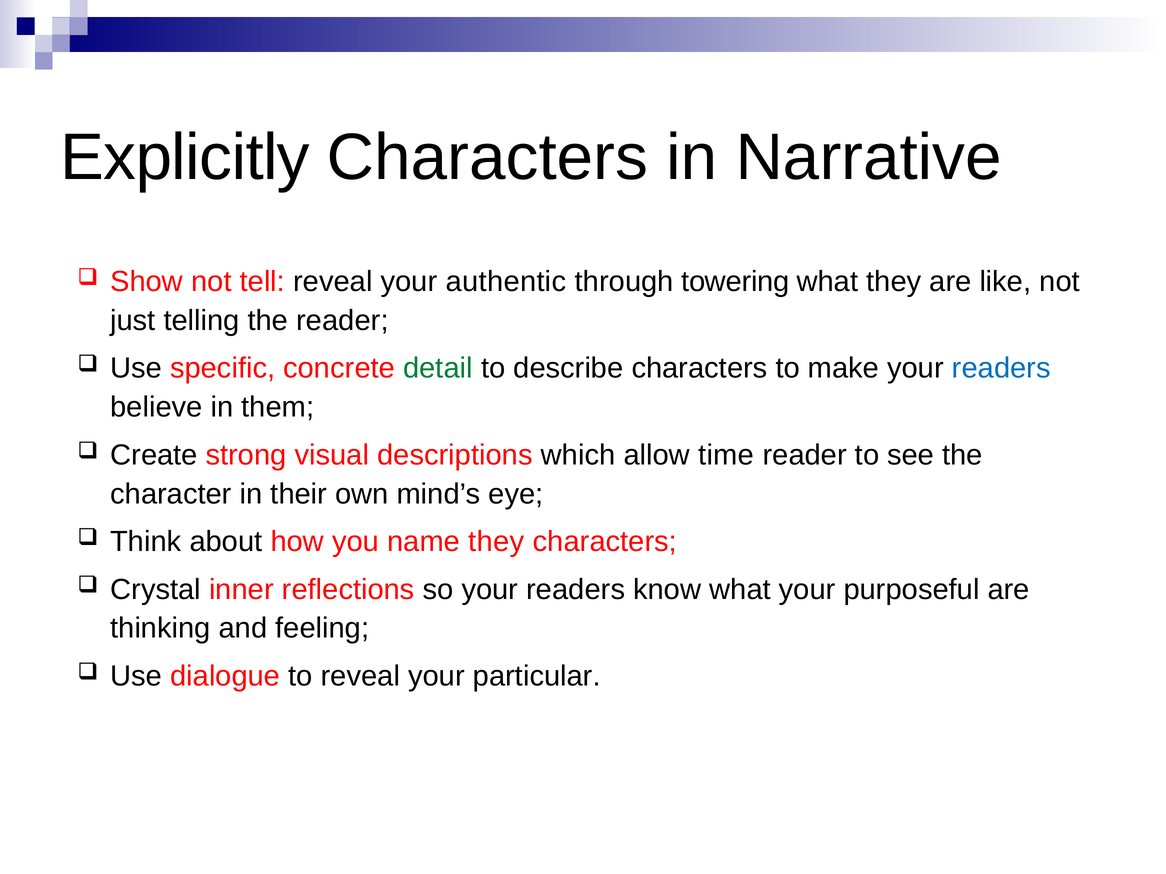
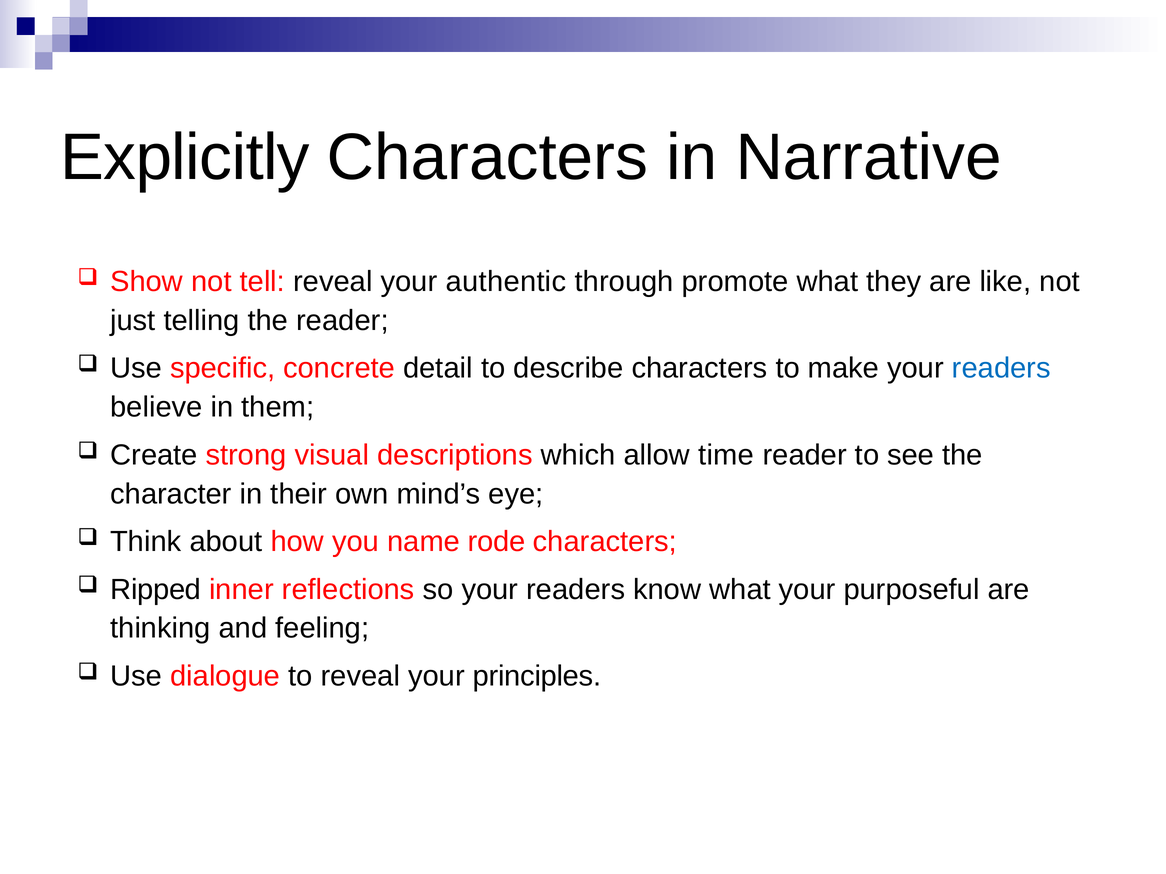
towering: towering -> promote
detail colour: green -> black
name they: they -> rode
Crystal: Crystal -> Ripped
particular: particular -> principles
